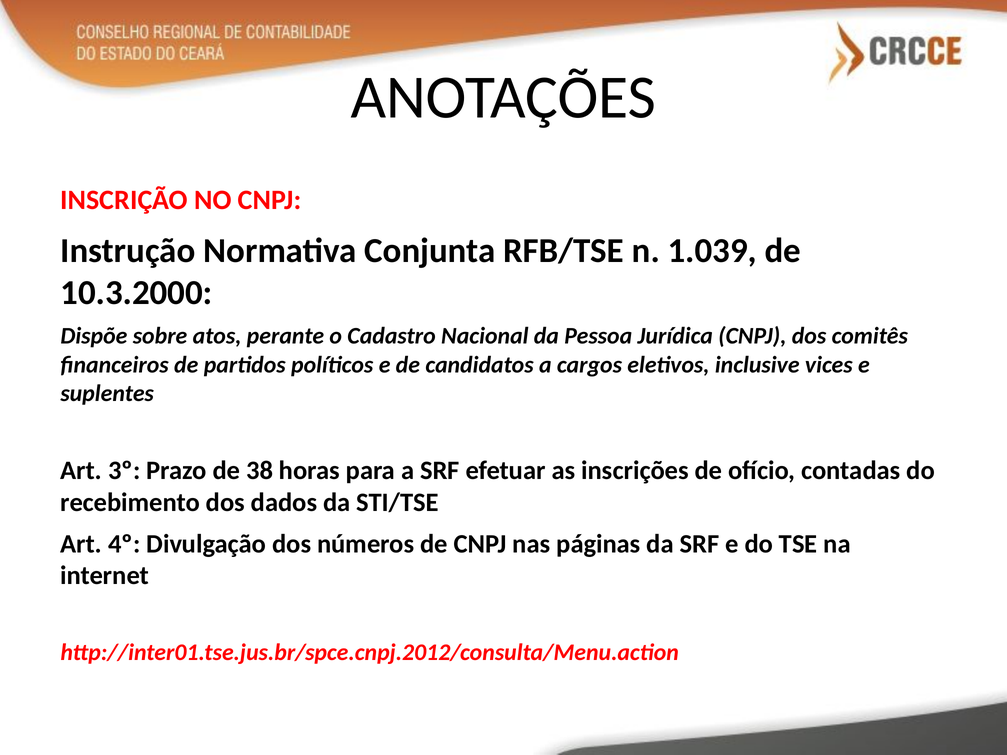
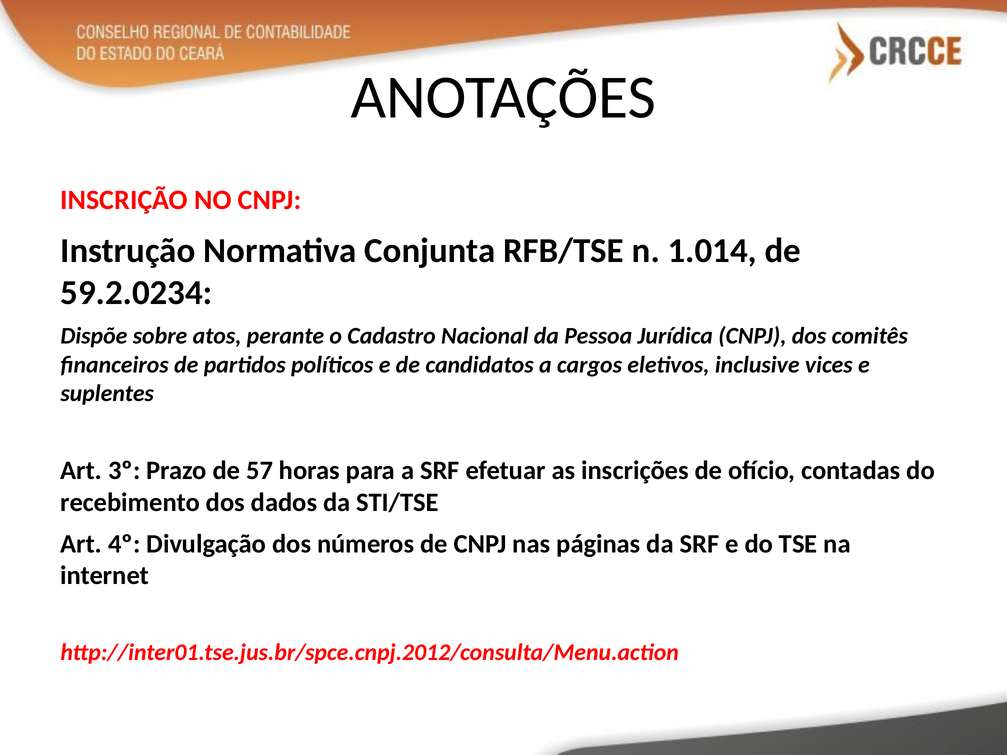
1.039: 1.039 -> 1.014
10.3.2000: 10.3.2000 -> 59.2.0234
38: 38 -> 57
